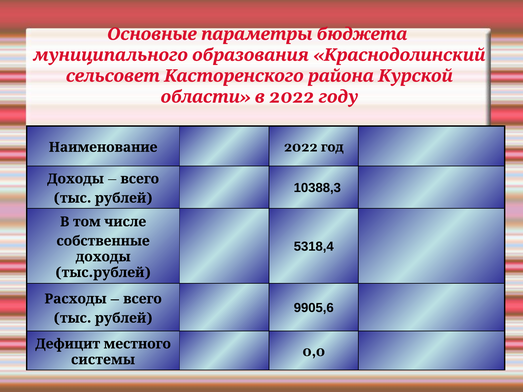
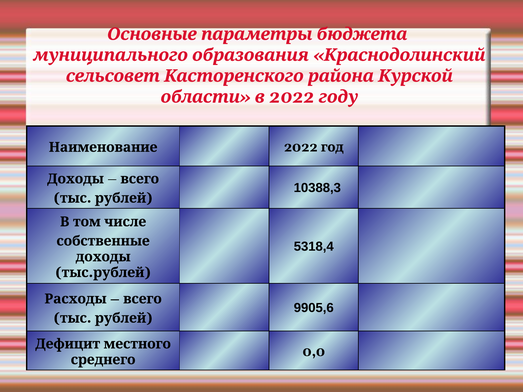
системы: системы -> среднего
